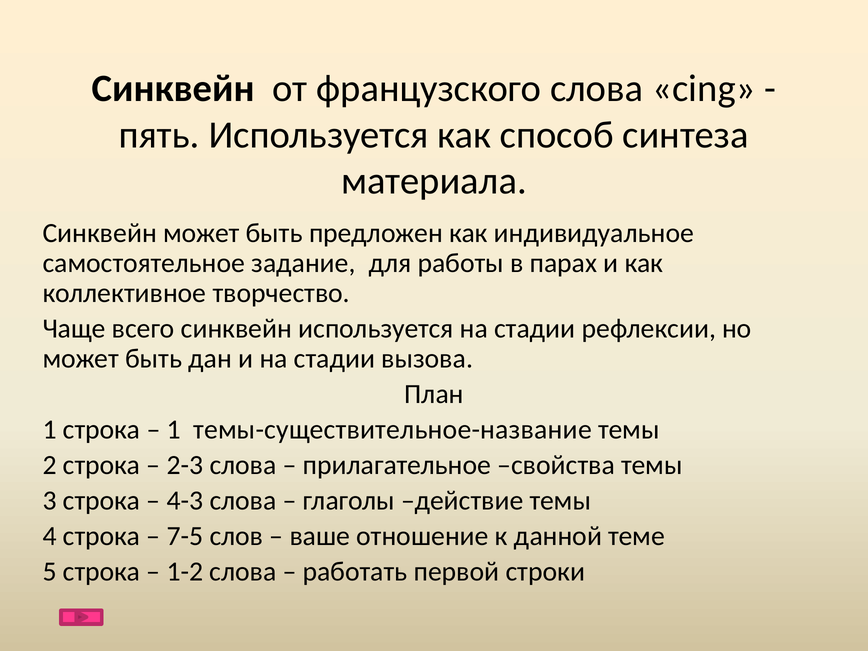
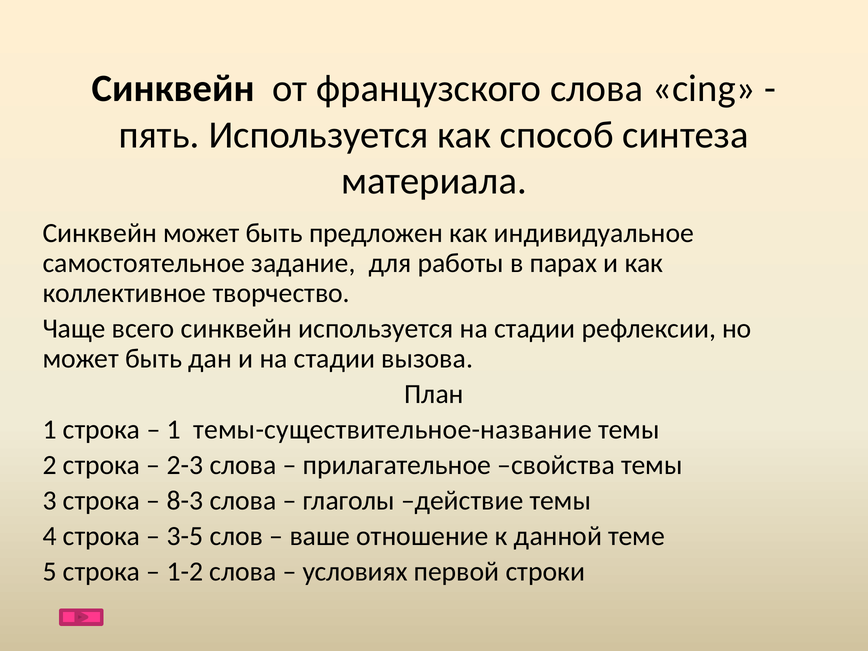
4-3: 4-3 -> 8-3
7-5: 7-5 -> 3-5
работать: работать -> условиях
